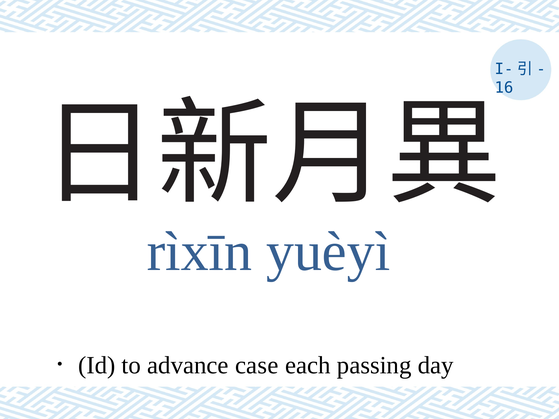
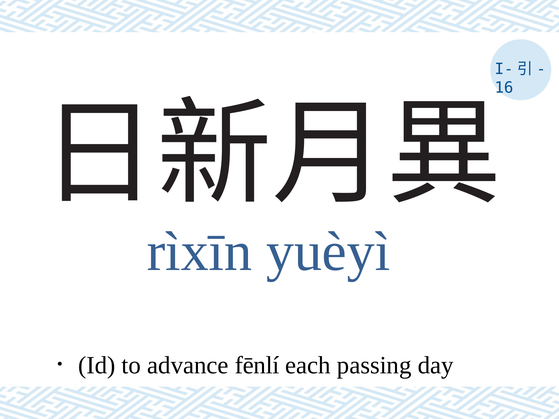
case: case -> fēnlí
